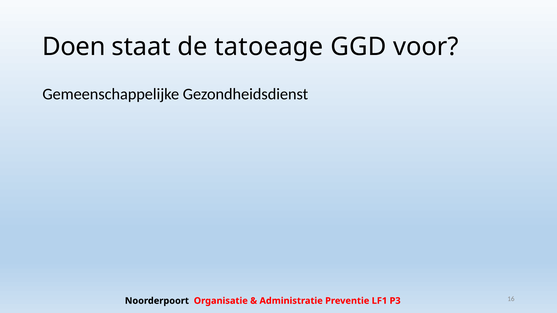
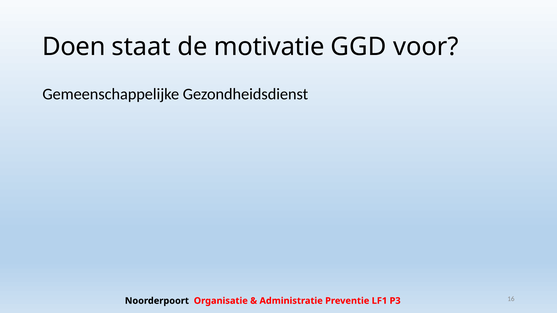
tatoeage: tatoeage -> motivatie
